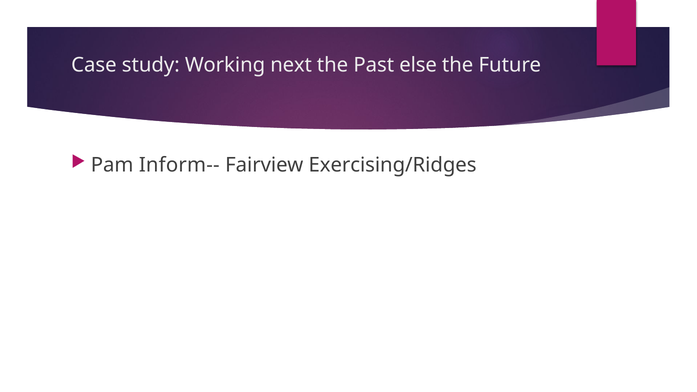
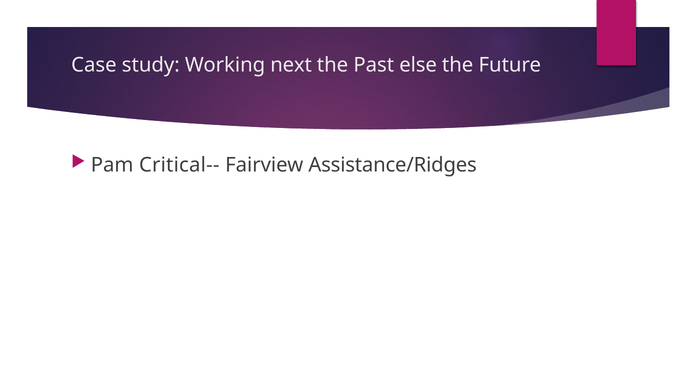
Inform--: Inform-- -> Critical--
Exercising/Ridges: Exercising/Ridges -> Assistance/Ridges
